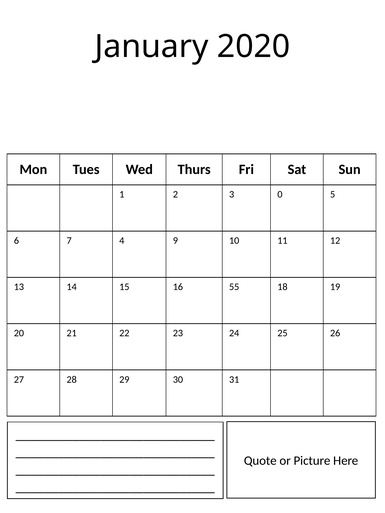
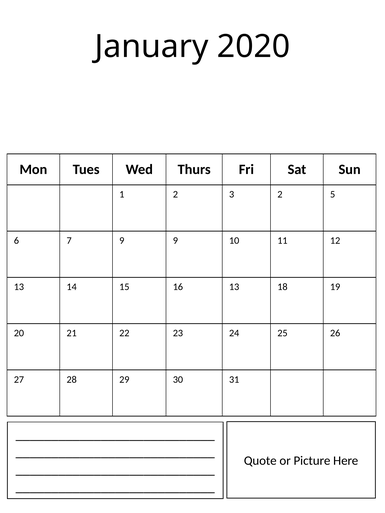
3 0: 0 -> 2
7 4: 4 -> 9
16 55: 55 -> 13
